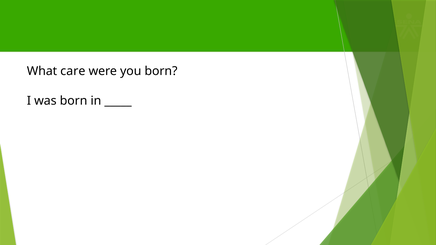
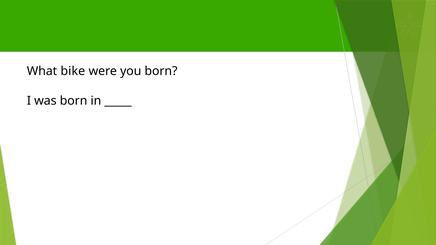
care: care -> bike
